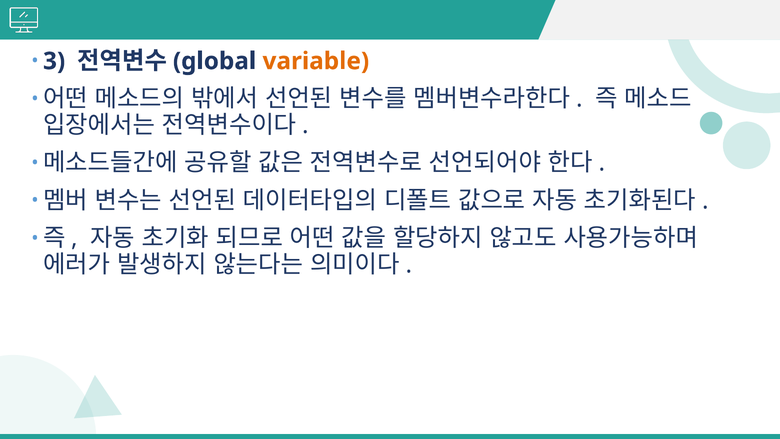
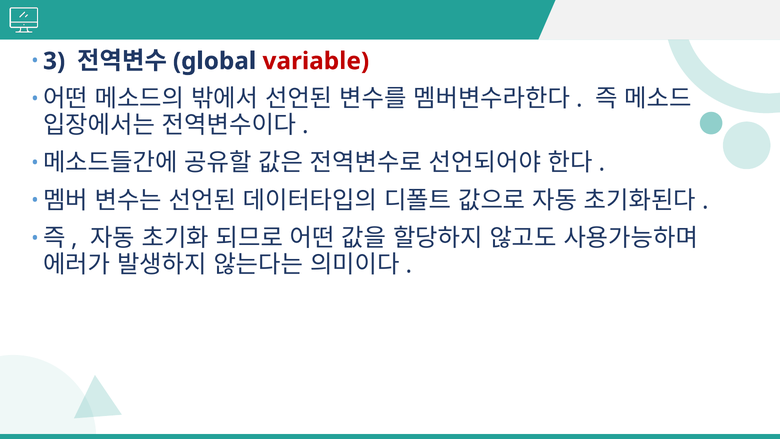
variable colour: orange -> red
